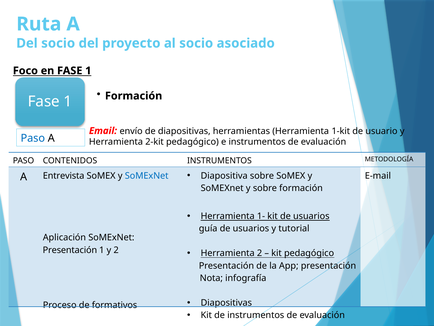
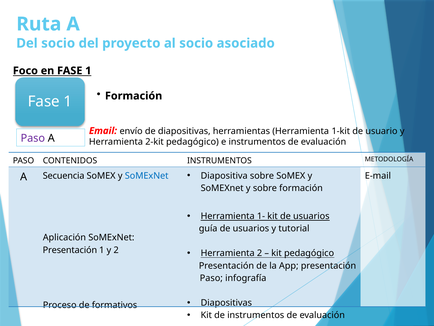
Paso at (33, 138) colour: blue -> purple
Entrevista: Entrevista -> Secuencia
Nota at (211, 278): Nota -> Paso
